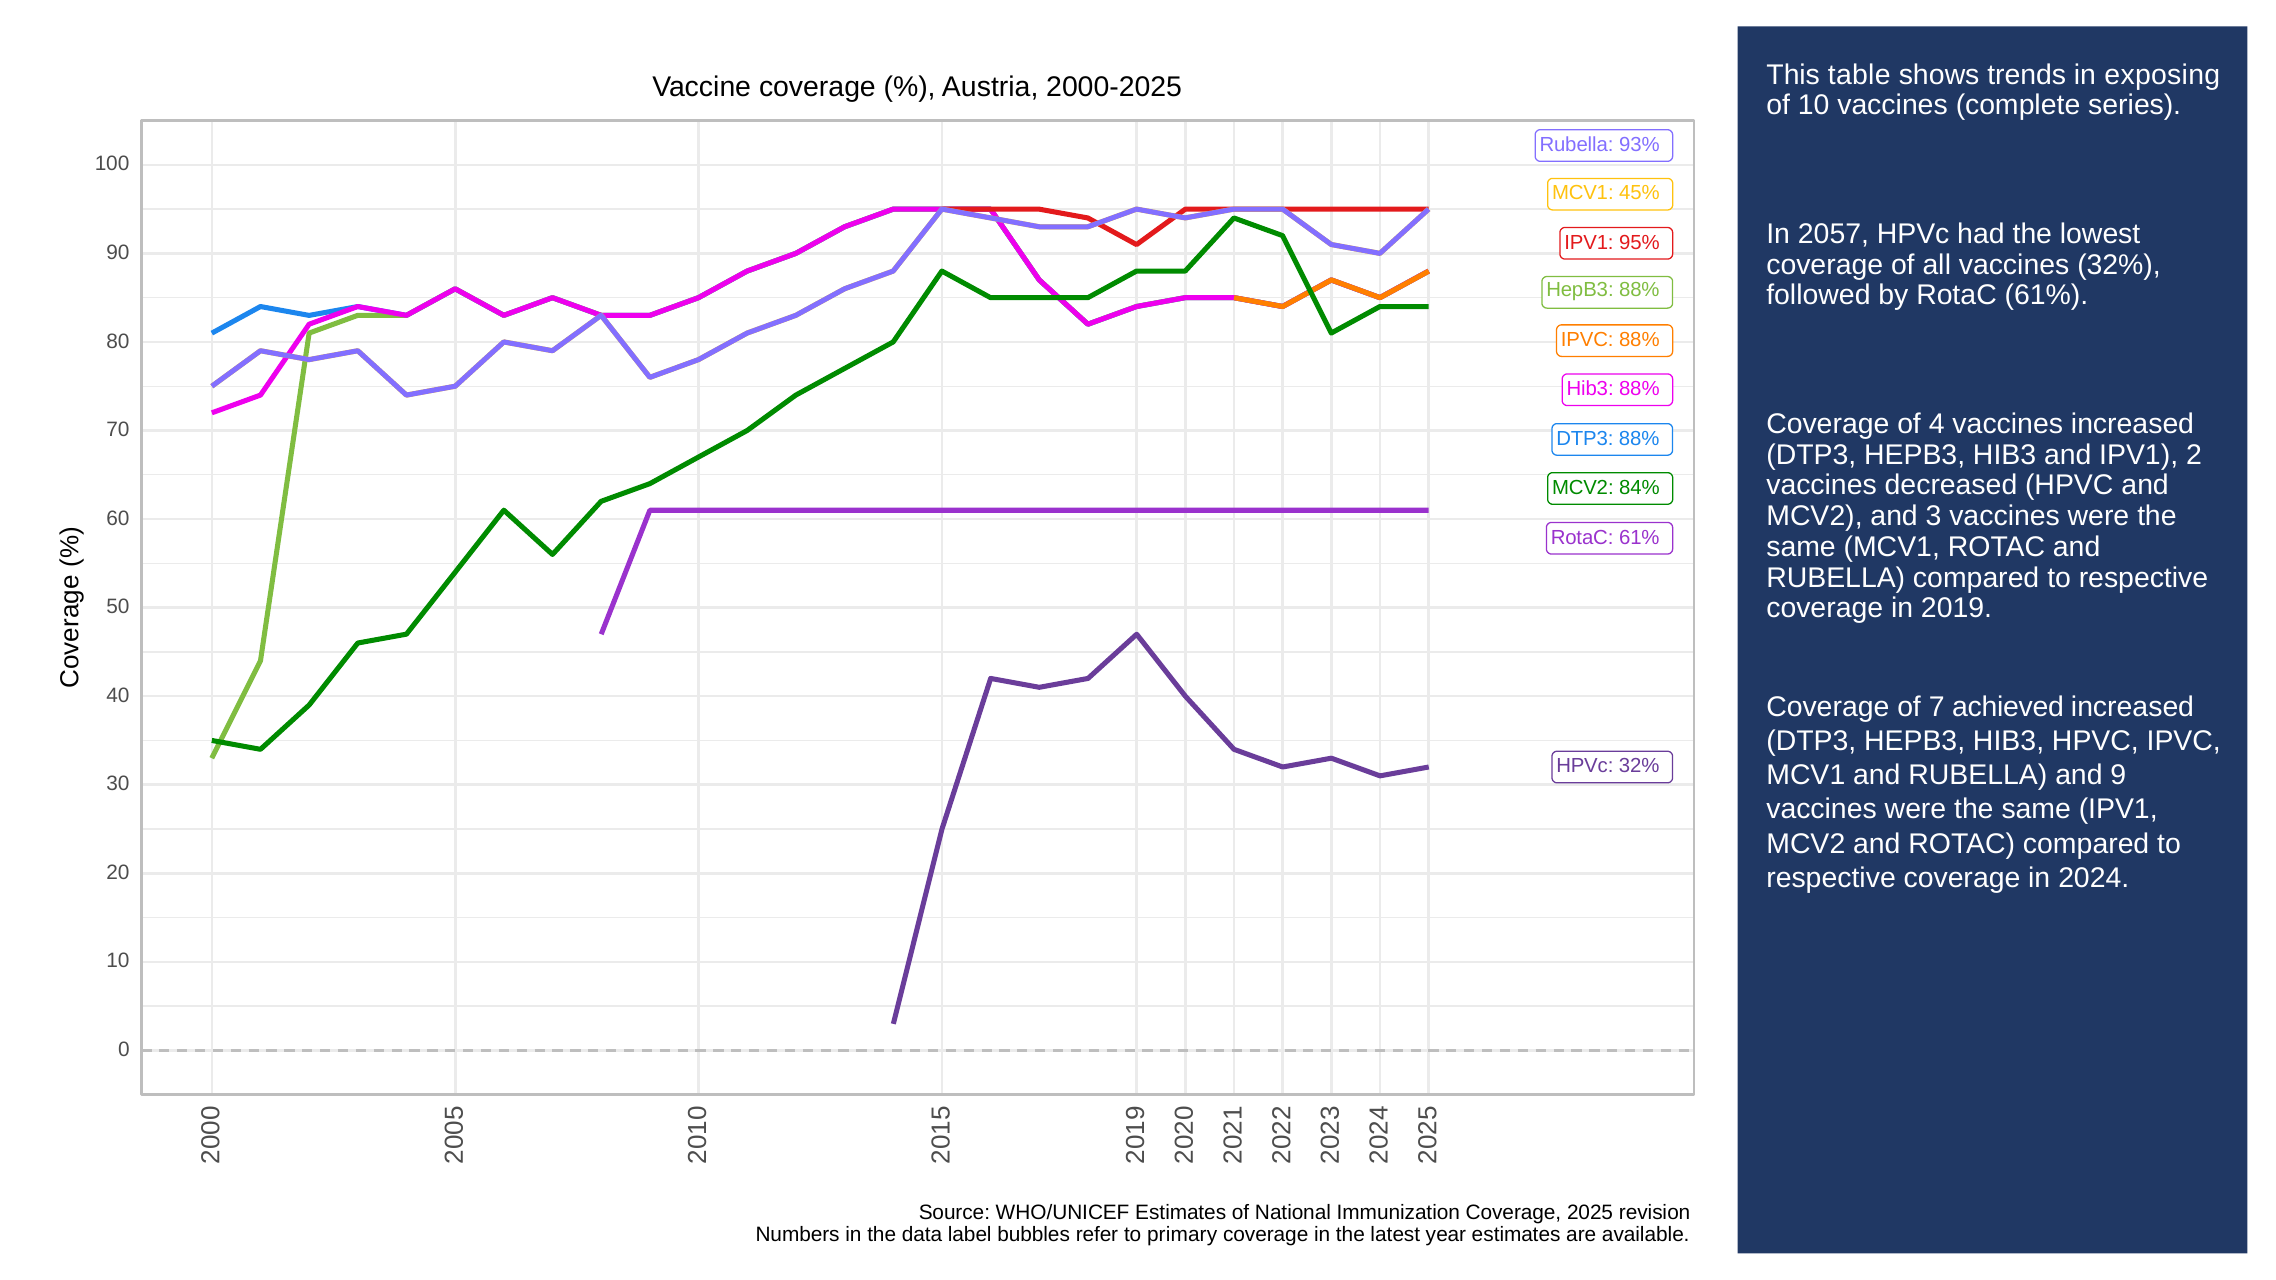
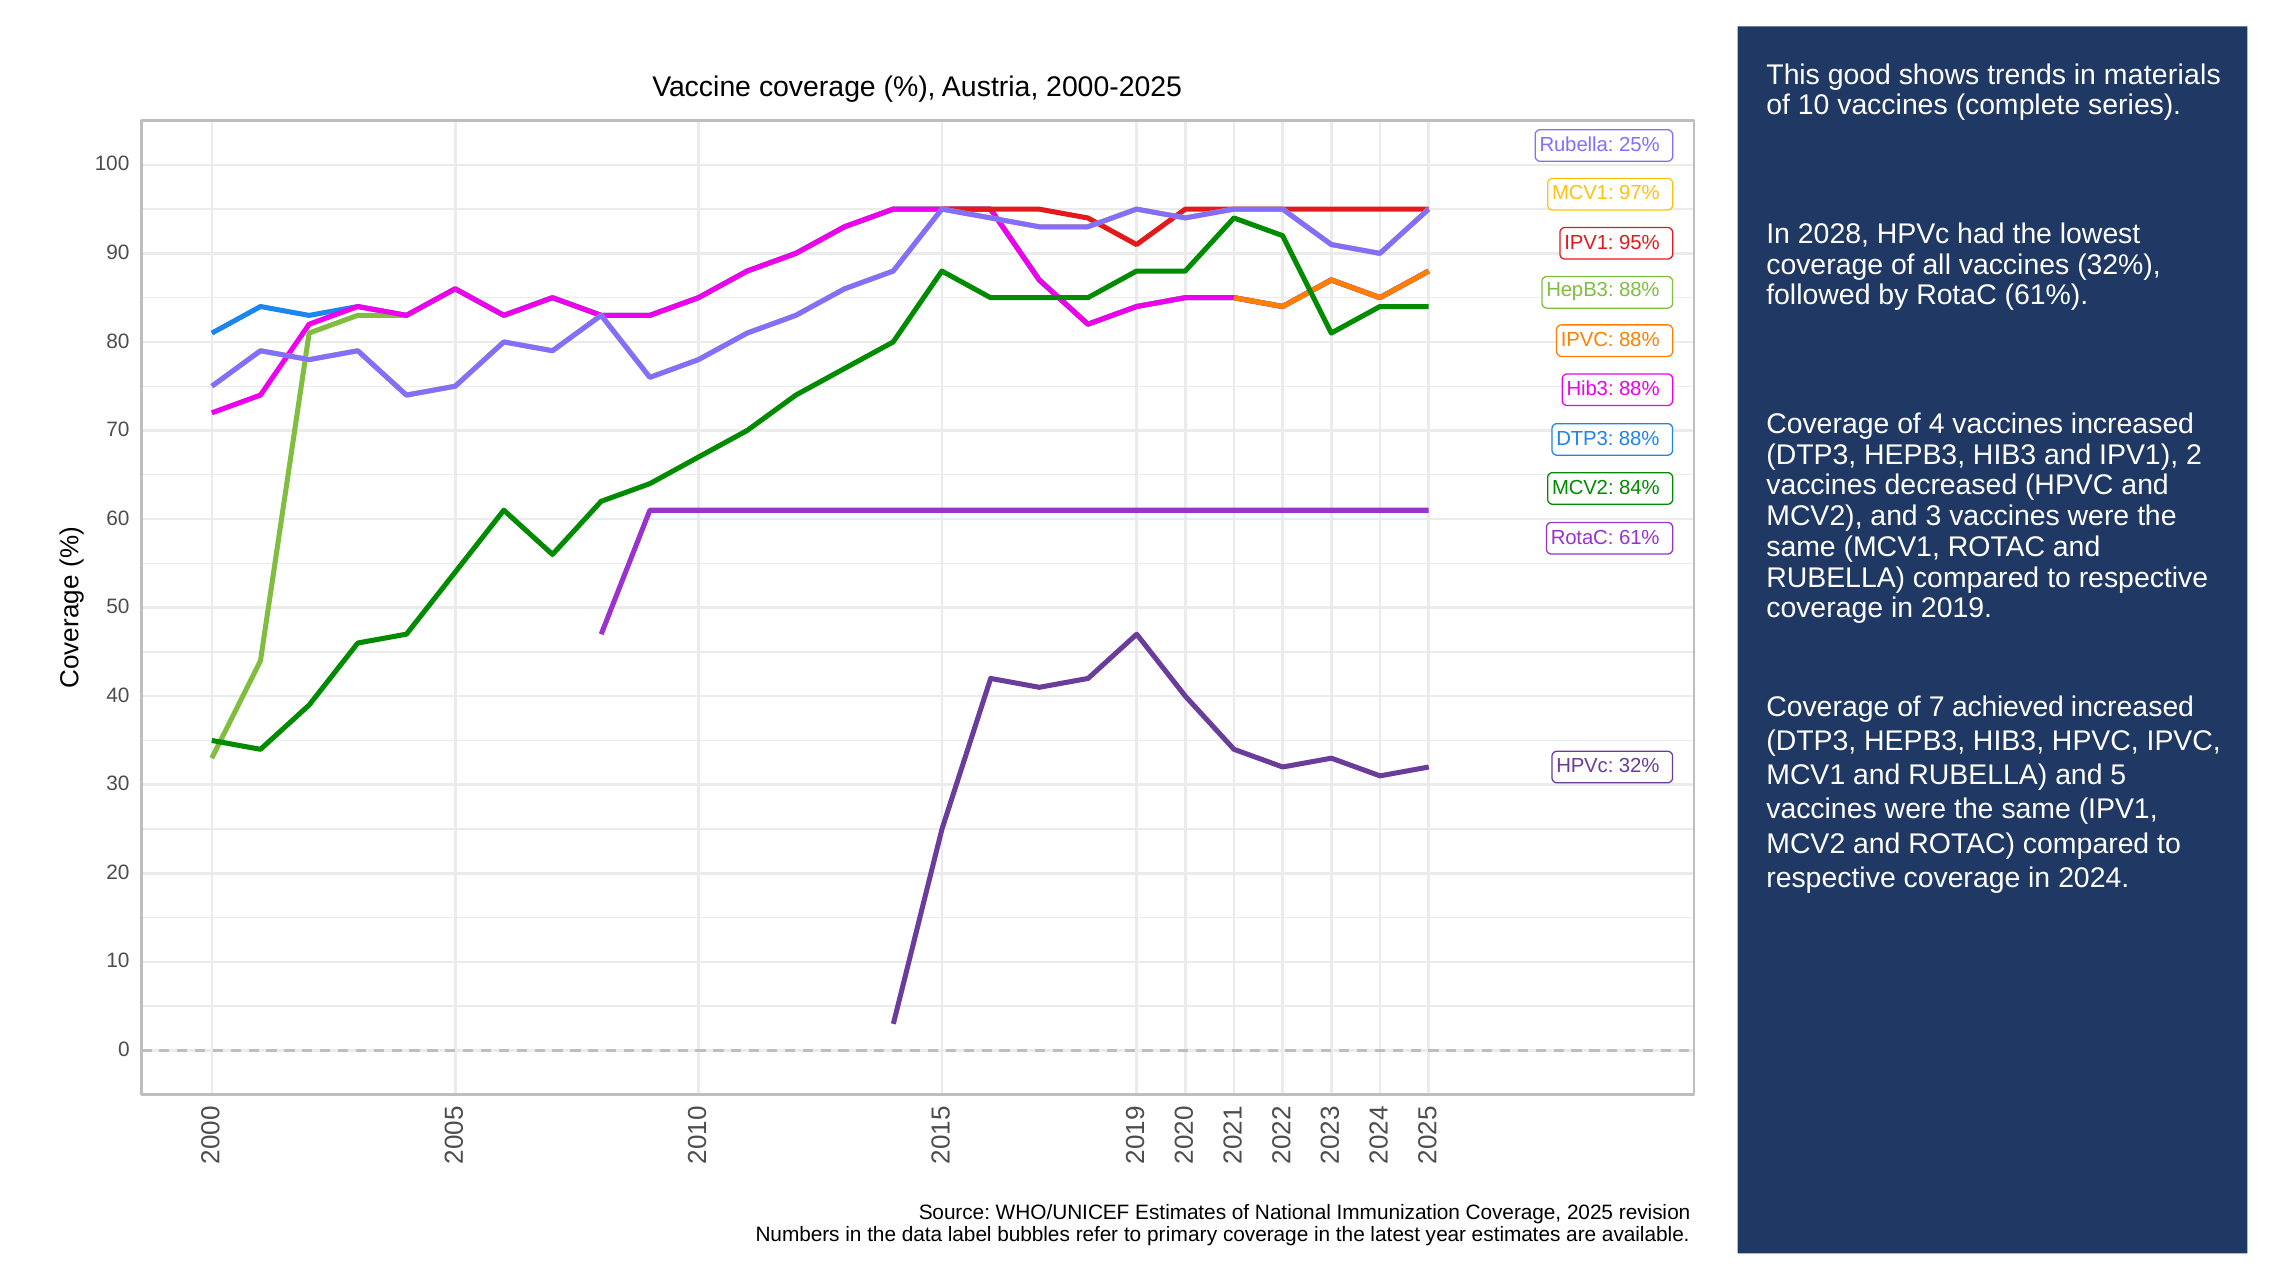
table: table -> good
exposing: exposing -> materials
93%: 93% -> 25%
45%: 45% -> 97%
2057: 2057 -> 2028
and 9: 9 -> 5
